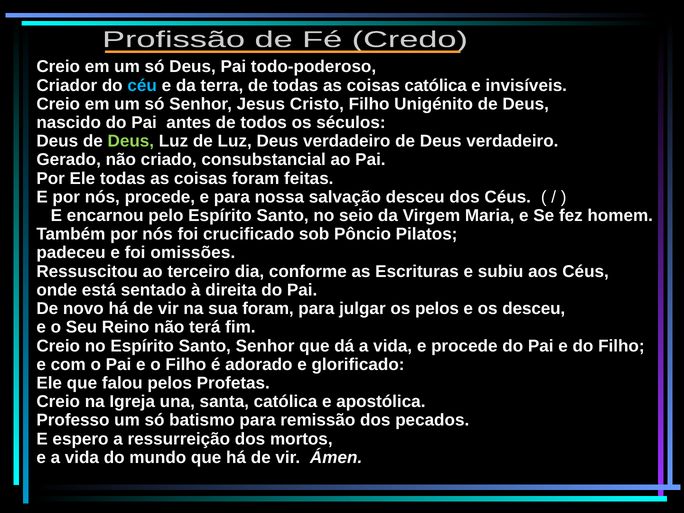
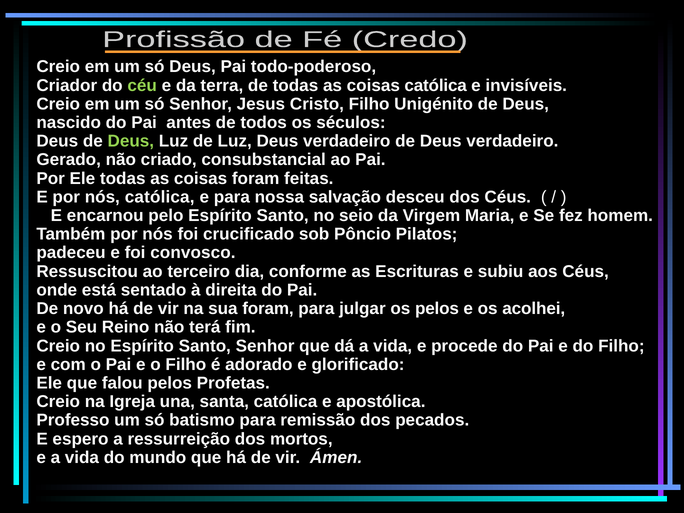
céu colour: light blue -> light green
nós procede: procede -> católica
omissões: omissões -> convosco
os desceu: desceu -> acolhei
